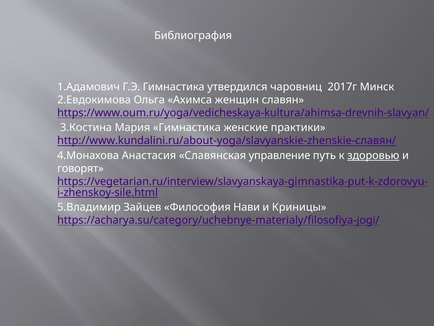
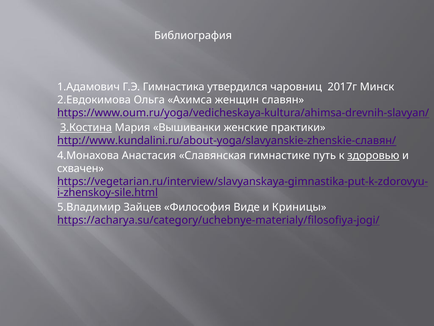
3.Костина underline: none -> present
Мария Гимнастика: Гимнастика -> Вышиванки
управление: управление -> гимнастике
говорят: говорят -> схвачен
Нави: Нави -> Виде
